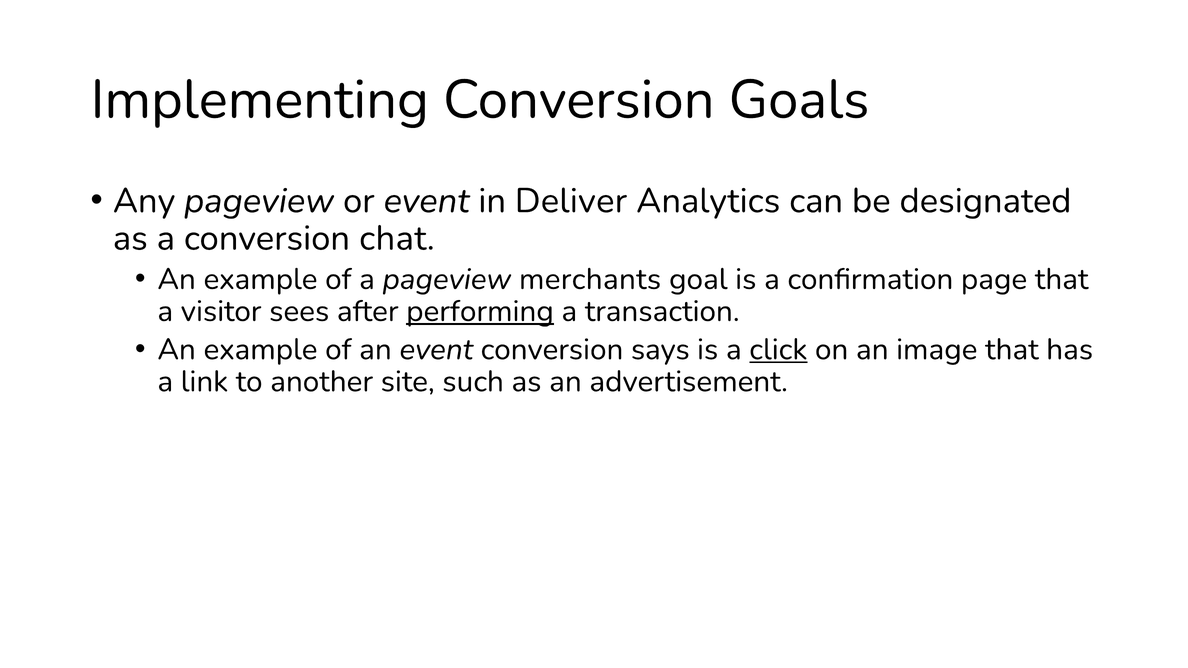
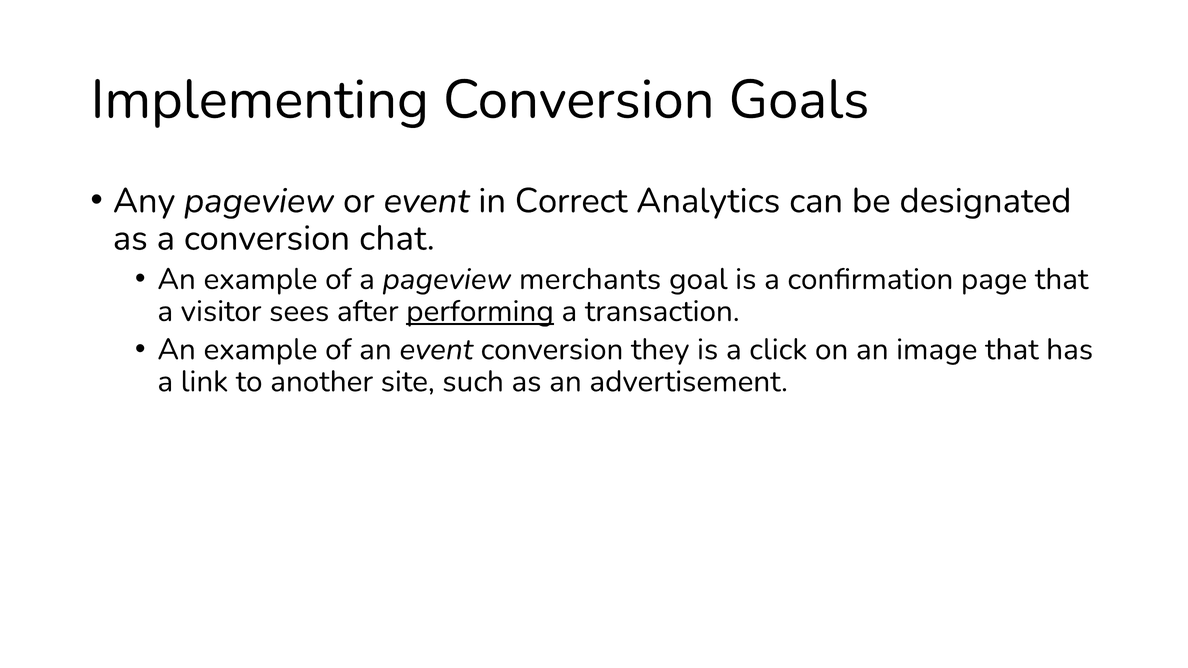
Deliver: Deliver -> Correct
says: says -> they
click underline: present -> none
